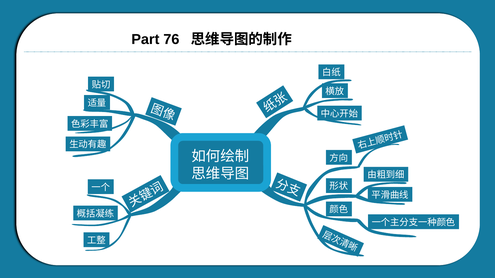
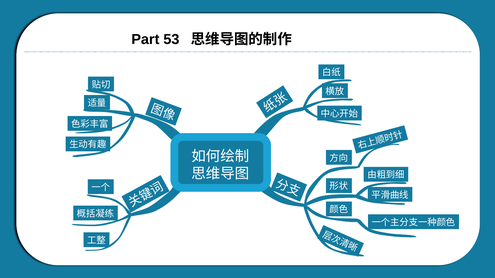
76: 76 -> 53
